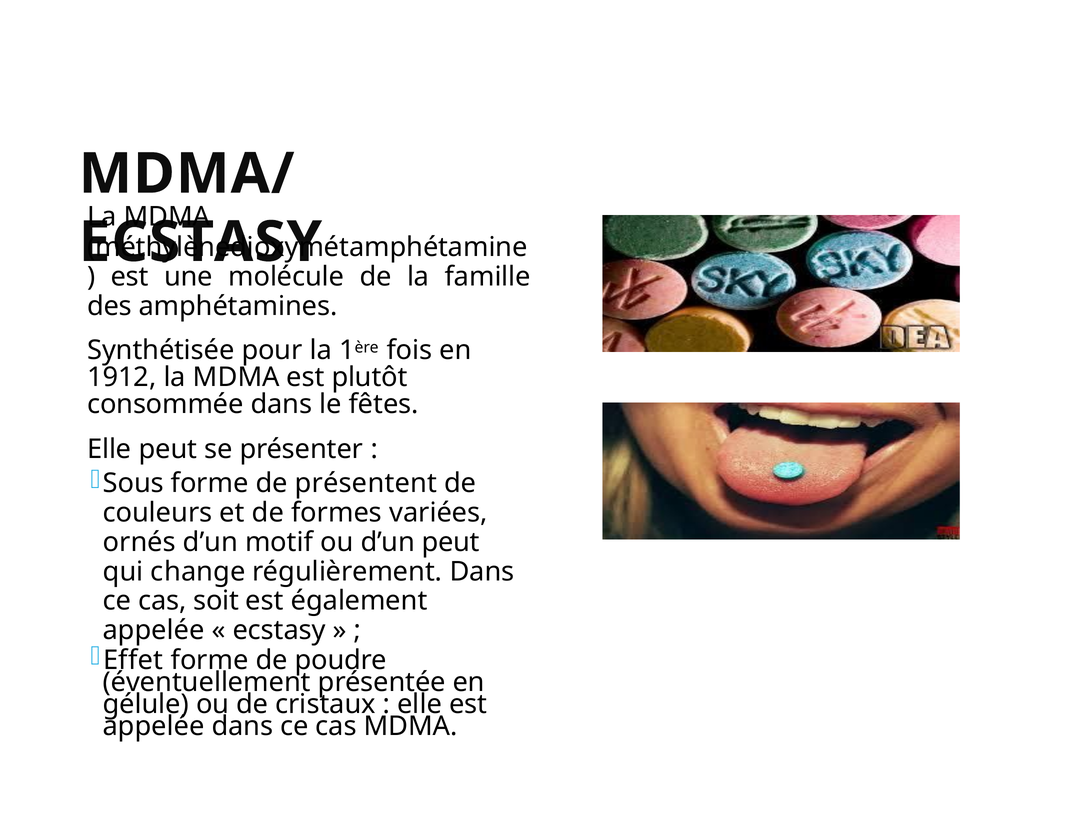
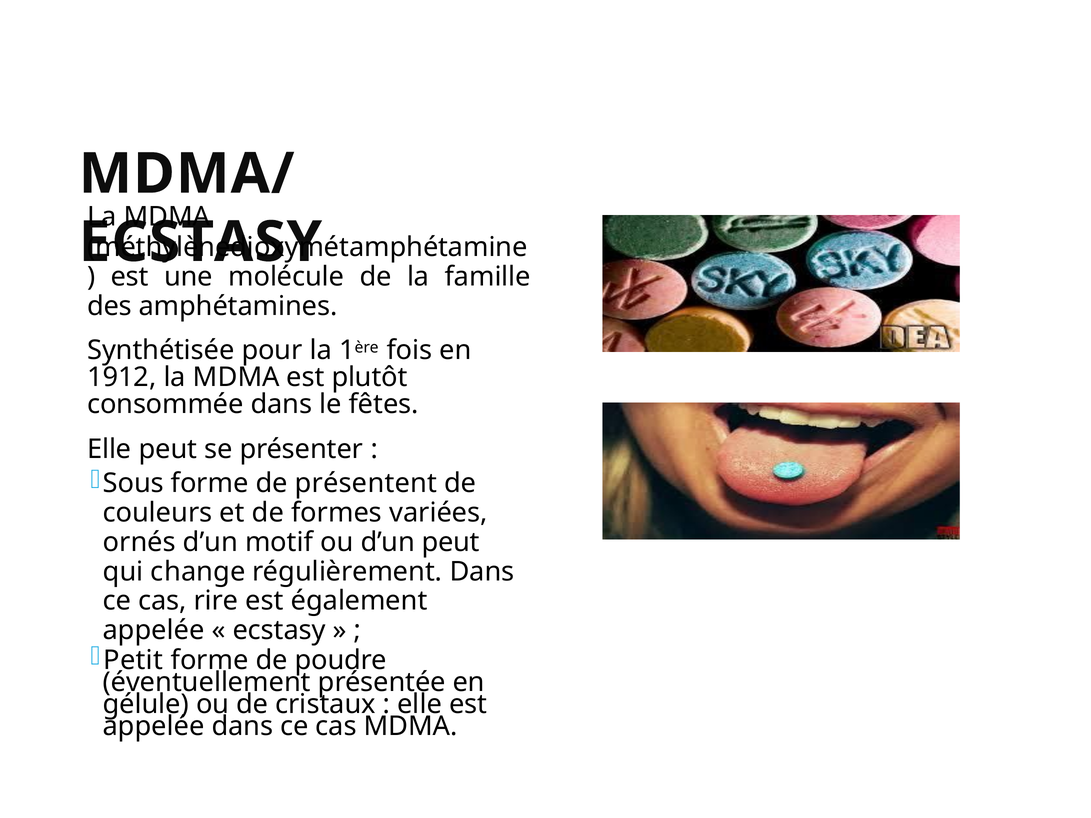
soit: soit -> rire
Effet: Effet -> Petit
